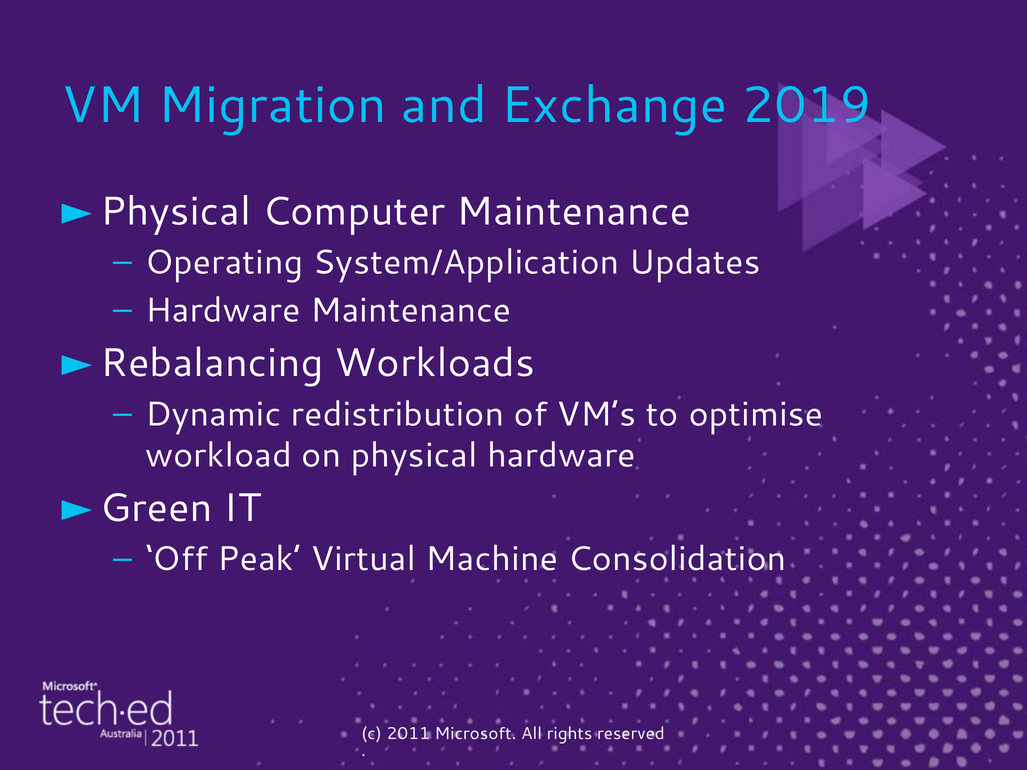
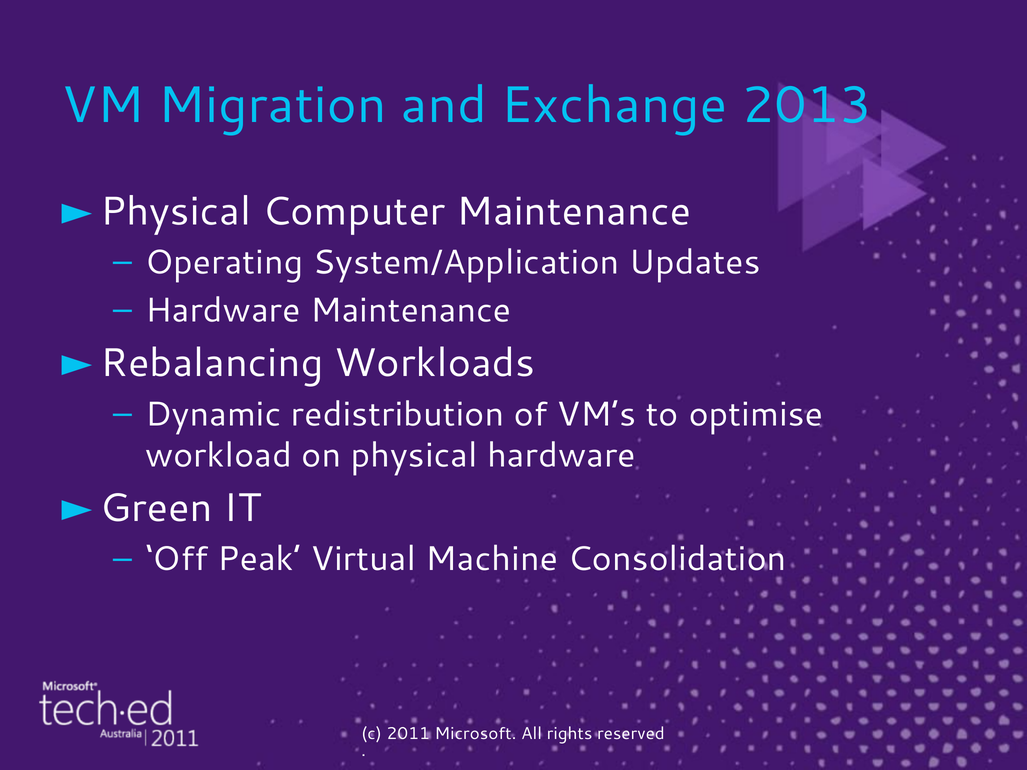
2019: 2019 -> 2013
